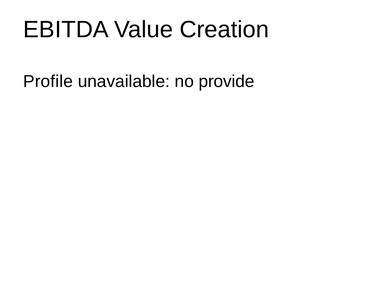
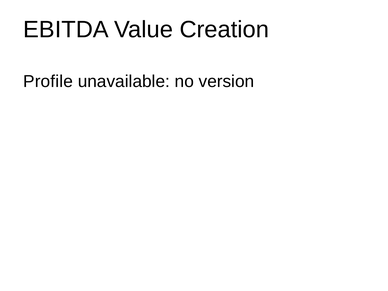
provide: provide -> version
